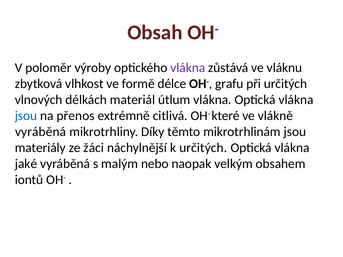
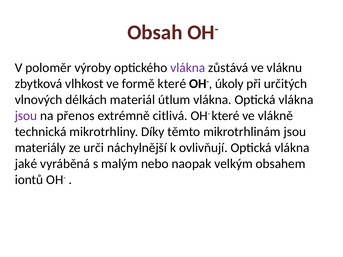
formě délce: délce -> které
grafu: grafu -> úkoly
jsou at (26, 116) colour: blue -> purple
vyráběná at (41, 132): vyráběná -> technická
žáci: žáci -> urči
k určitých: určitých -> ovlivňují
